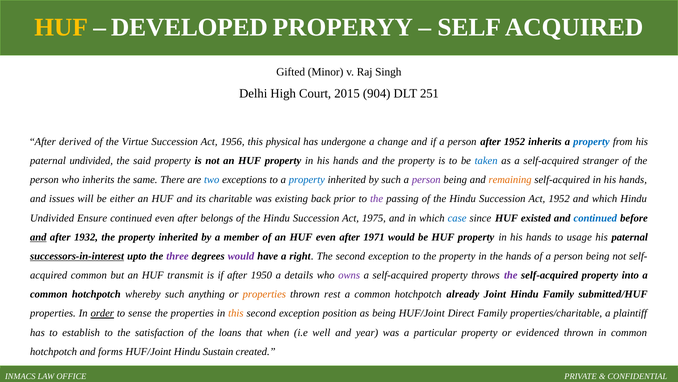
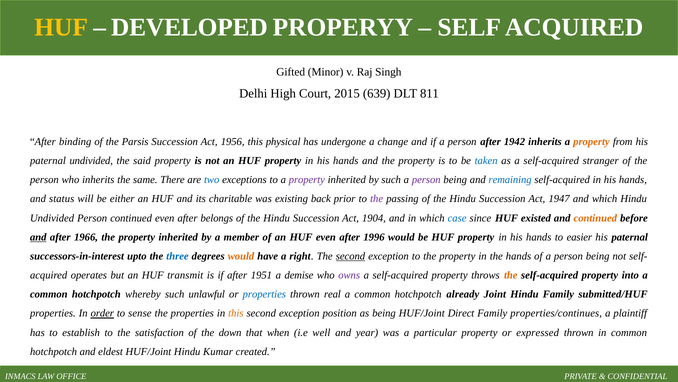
904: 904 -> 639
251: 251 -> 811
derived: derived -> binding
Virtue: Virtue -> Parsis
after 1952: 1952 -> 1942
property at (591, 141) colour: blue -> orange
property at (307, 180) colour: blue -> purple
remaining colour: orange -> blue
issues: issues -> status
Act 1952: 1952 -> 1947
Undivided Ensure: Ensure -> Person
1975: 1975 -> 1904
continued at (595, 218) colour: blue -> orange
1932: 1932 -> 1966
1971: 1971 -> 1996
usage: usage -> easier
successors-in-interest underline: present -> none
three colour: purple -> blue
would at (241, 256) colour: purple -> orange
second at (350, 256) underline: none -> present
acquired common: common -> operates
1950: 1950 -> 1951
details: details -> demise
the at (511, 275) colour: purple -> orange
anything: anything -> unlawful
properties at (264, 294) colour: orange -> blue
rest: rest -> real
properties/charitable: properties/charitable -> properties/continues
loans: loans -> down
evidenced: evidenced -> expressed
forms: forms -> eldest
Sustain: Sustain -> Kumar
